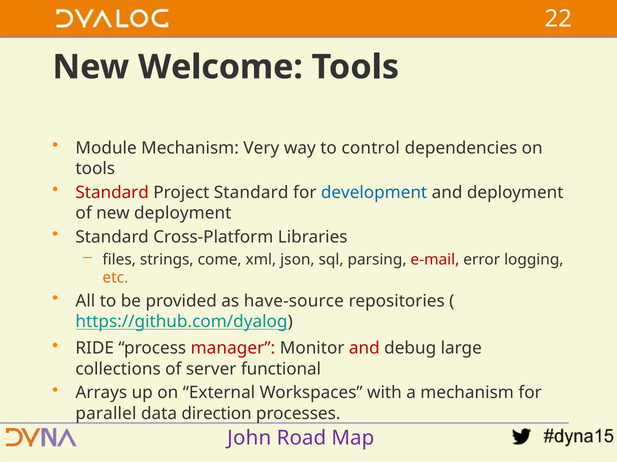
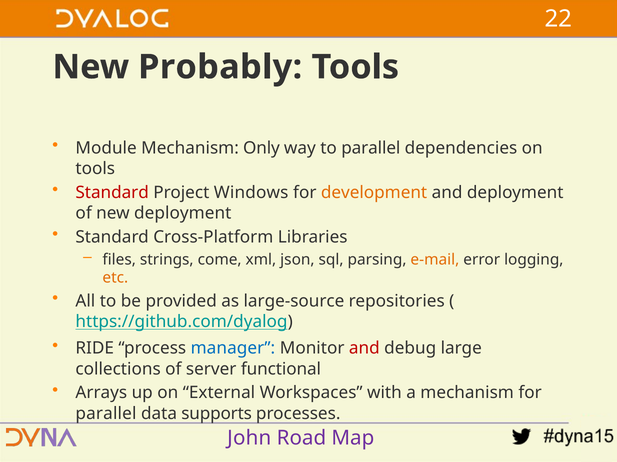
Welcome: Welcome -> Probably
Very: Very -> Only
to control: control -> parallel
Project Standard: Standard -> Windows
development colour: blue -> orange
e-mail colour: red -> orange
have-source: have-source -> large-source
manager colour: red -> blue
direction: direction -> supports
